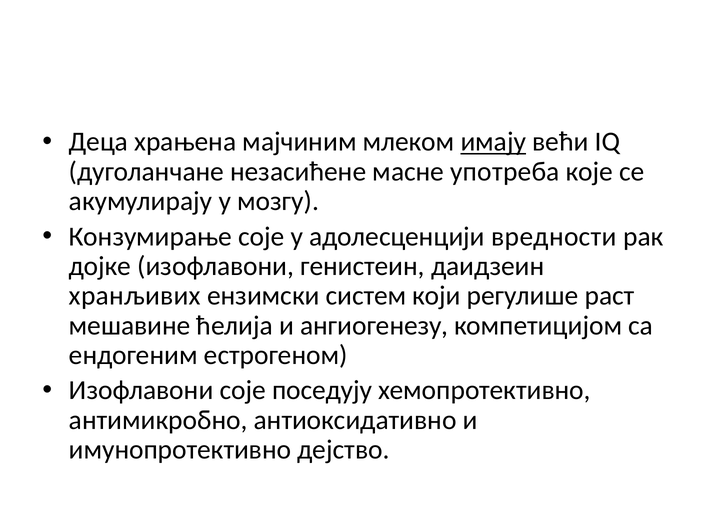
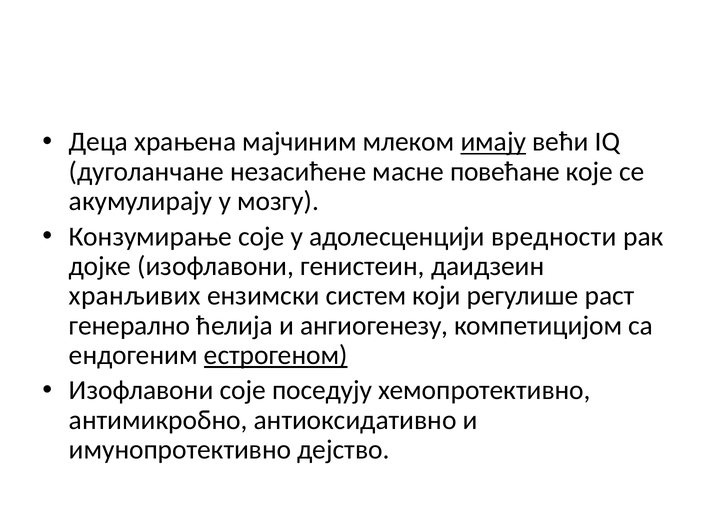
употреба: употреба -> повећане
мешавине: мешавине -> генерално
естрогеном underline: none -> present
